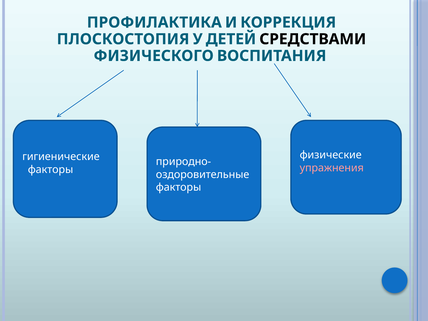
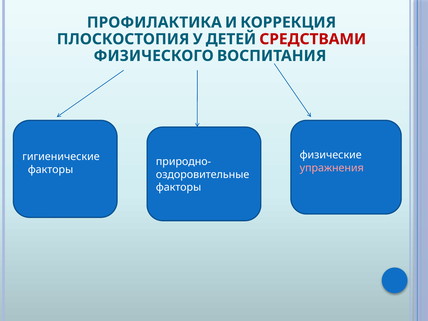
СРЕДСТВАМИ colour: black -> red
